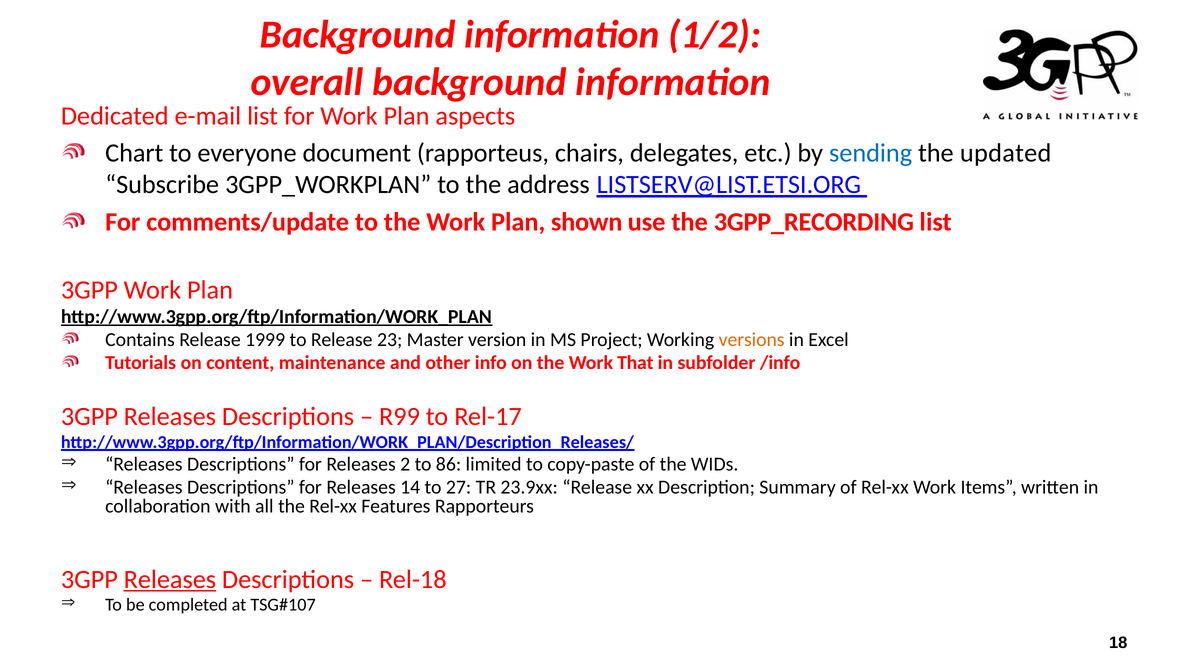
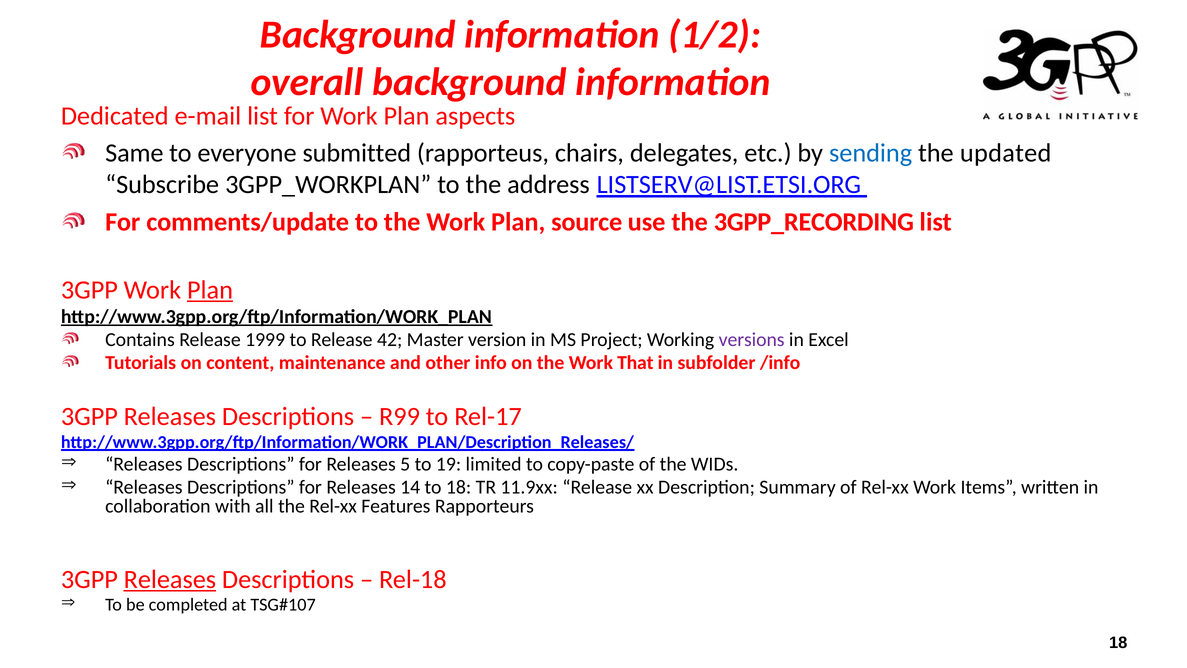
Chart: Chart -> Same
document: document -> submitted
shown: shown -> source
Plan at (210, 290) underline: none -> present
23: 23 -> 42
versions colour: orange -> purple
2: 2 -> 5
86: 86 -> 19
to 27: 27 -> 18
23.9xx: 23.9xx -> 11.9xx
